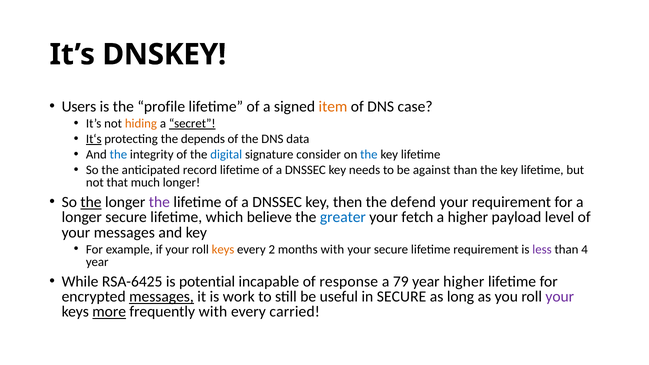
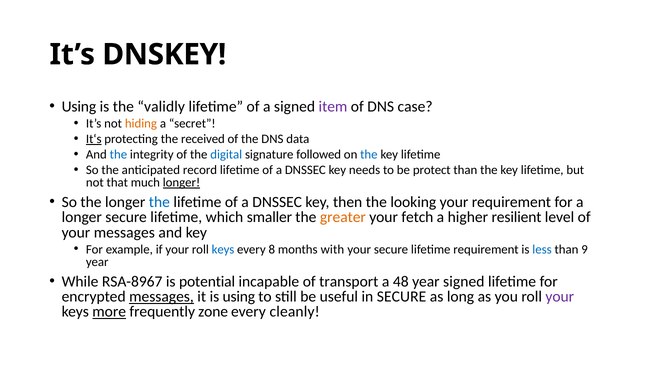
Users at (79, 107): Users -> Using
profile: profile -> validly
item colour: orange -> purple
secret underline: present -> none
depends: depends -> received
consider: consider -> followed
against: against -> protect
longer at (182, 182) underline: none -> present
the at (91, 202) underline: present -> none
the at (159, 202) colour: purple -> blue
defend: defend -> looking
believe: believe -> smaller
greater colour: blue -> orange
payload: payload -> resilient
keys at (223, 249) colour: orange -> blue
2: 2 -> 8
less colour: purple -> blue
4: 4 -> 9
RSA-6425: RSA-6425 -> RSA-8967
response: response -> transport
79: 79 -> 48
year higher: higher -> signed
is work: work -> using
frequently with: with -> zone
carried: carried -> cleanly
